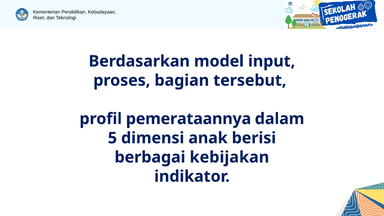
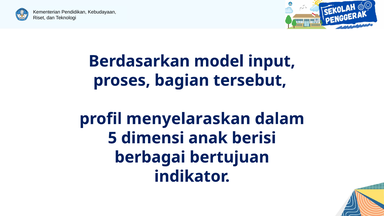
pemerataannya: pemerataannya -> menyelaraskan
kebijakan: kebijakan -> bertujuan
